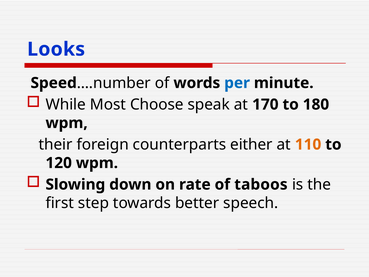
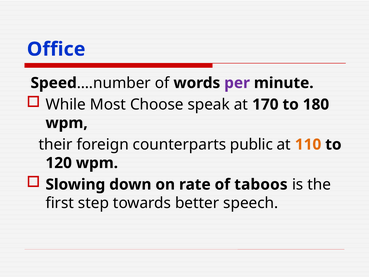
Looks: Looks -> Office
per colour: blue -> purple
either: either -> public
